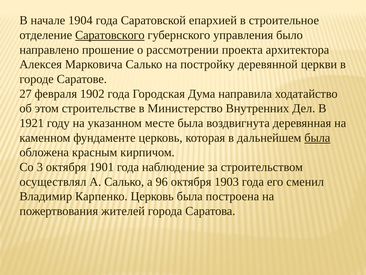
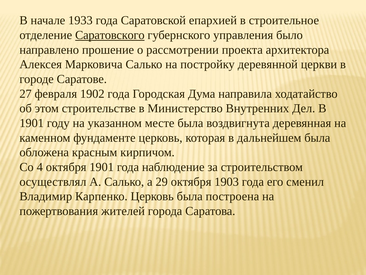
1904: 1904 -> 1933
1921 at (32, 123): 1921 -> 1901
была at (317, 138) underline: present -> none
3: 3 -> 4
96: 96 -> 29
